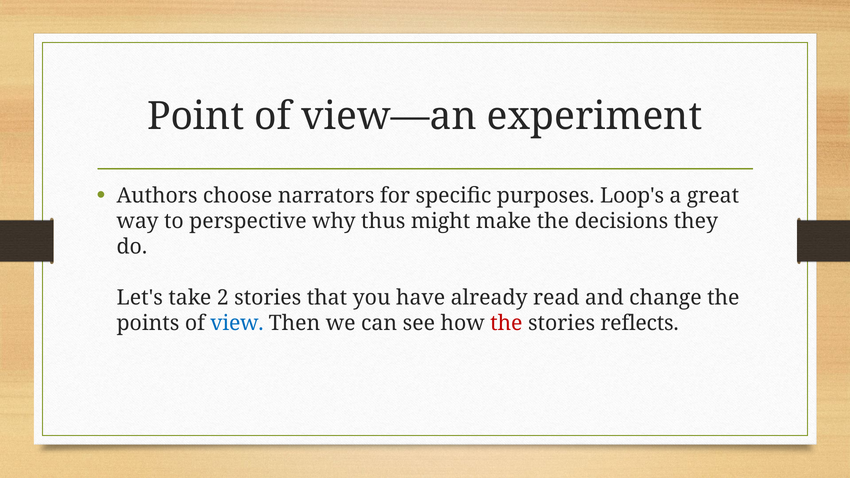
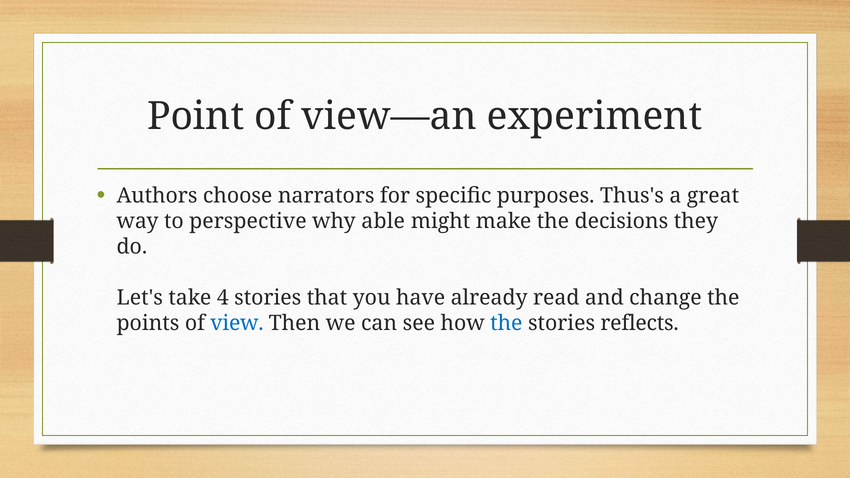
Loop's: Loop's -> Thus's
thus: thus -> able
2: 2 -> 4
the at (506, 323) colour: red -> blue
